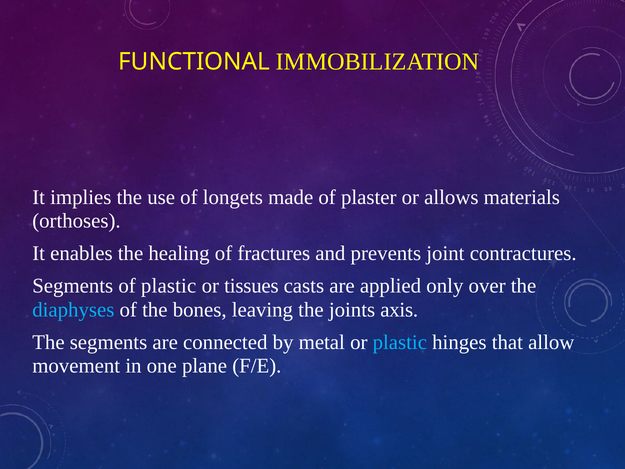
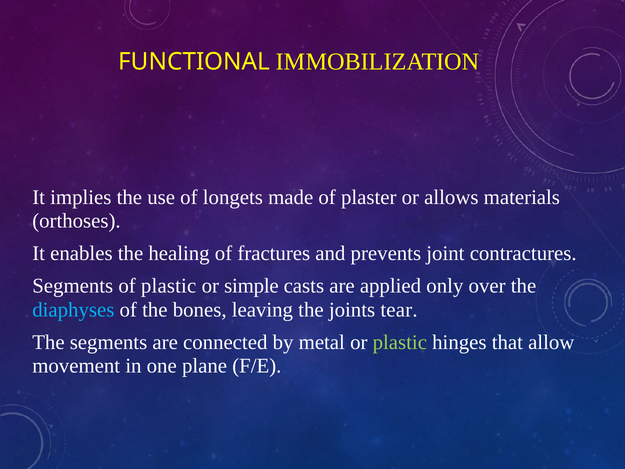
tissues: tissues -> simple
axis: axis -> tear
plastic at (400, 342) colour: light blue -> light green
